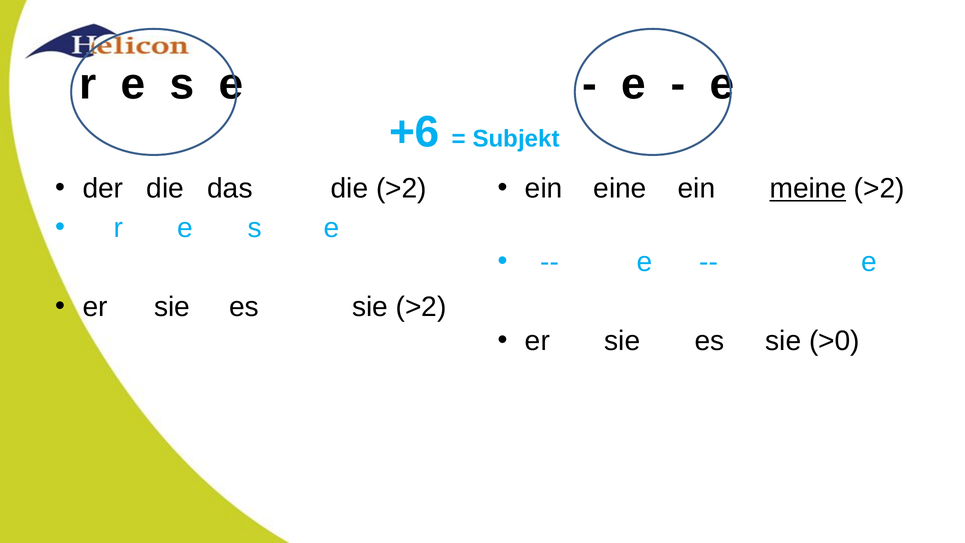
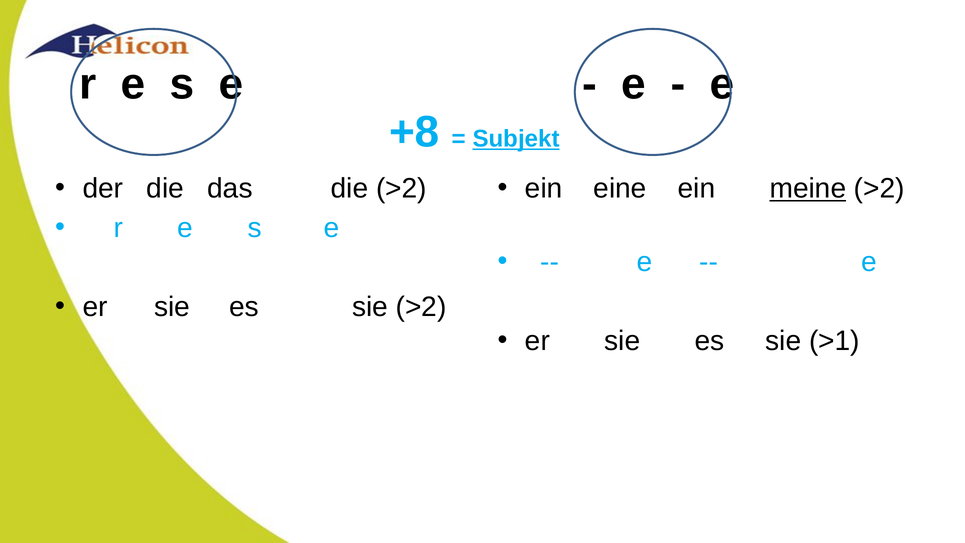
+6: +6 -> +8
Subjekt underline: none -> present
>0: >0 -> >1
